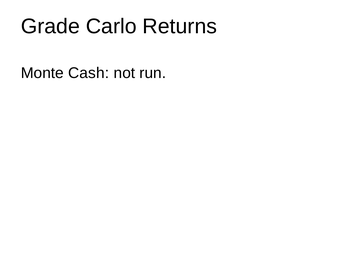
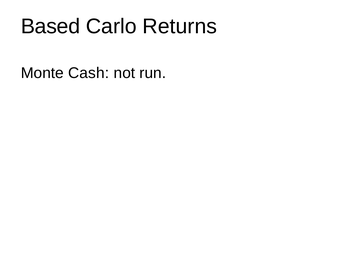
Grade: Grade -> Based
